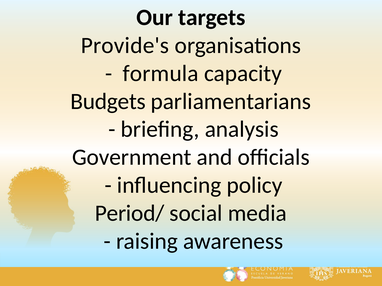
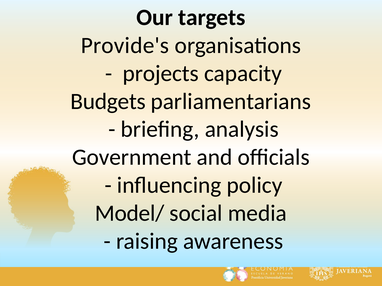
formula: formula -> projects
Period/: Period/ -> Model/
